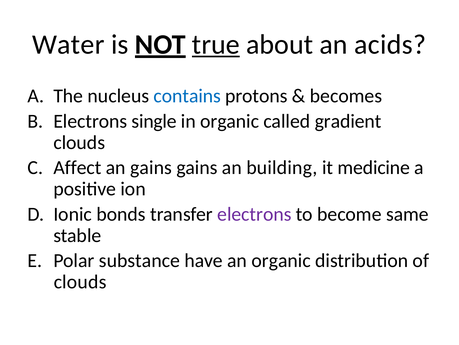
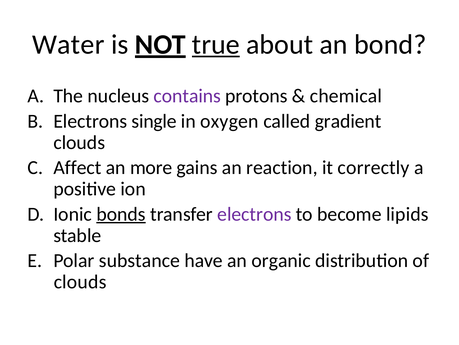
acids: acids -> bond
contains colour: blue -> purple
becomes: becomes -> chemical
in organic: organic -> oxygen
an gains: gains -> more
building: building -> reaction
medicine: medicine -> correctly
bonds underline: none -> present
same: same -> lipids
